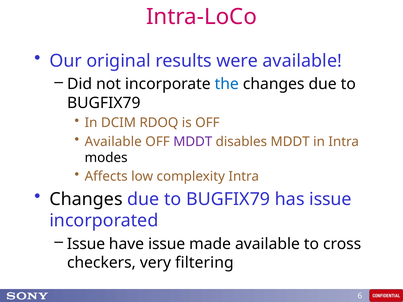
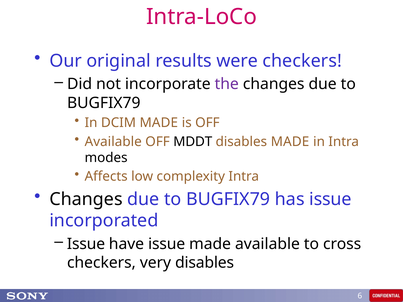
were available: available -> checkers
the colour: blue -> purple
DCIM RDOQ: RDOQ -> MADE
MDDT at (193, 142) colour: purple -> black
disables MDDT: MDDT -> MADE
very filtering: filtering -> disables
